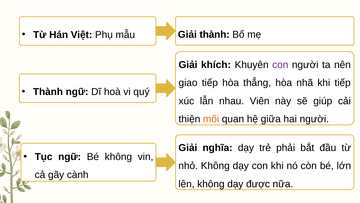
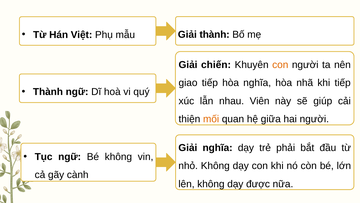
khích: khích -> chiến
con at (280, 65) colour: purple -> orange
hòa thẳng: thẳng -> nghĩa
